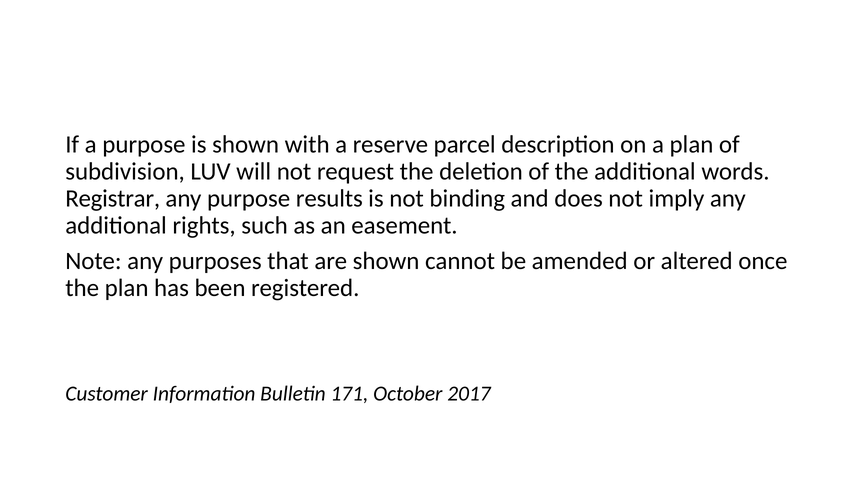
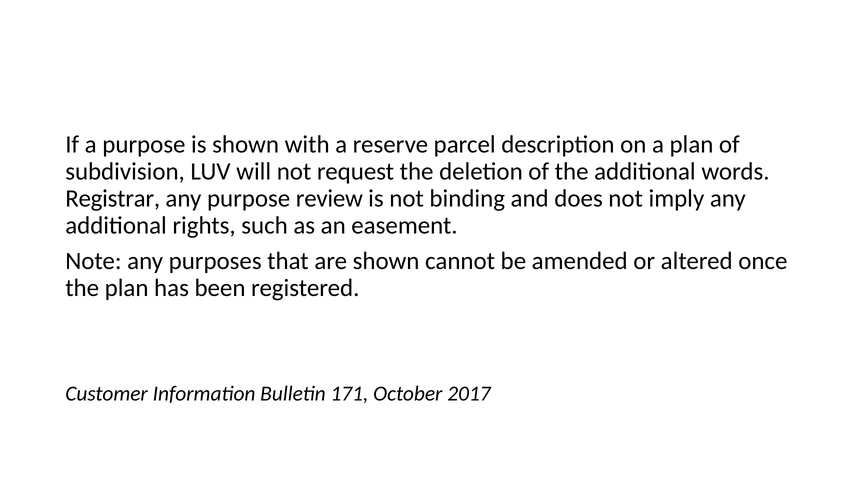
results: results -> review
